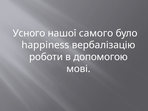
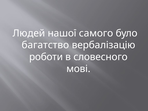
Усного: Усного -> Людей
happiness: happiness -> багатство
допомогою: допомогою -> словесного
